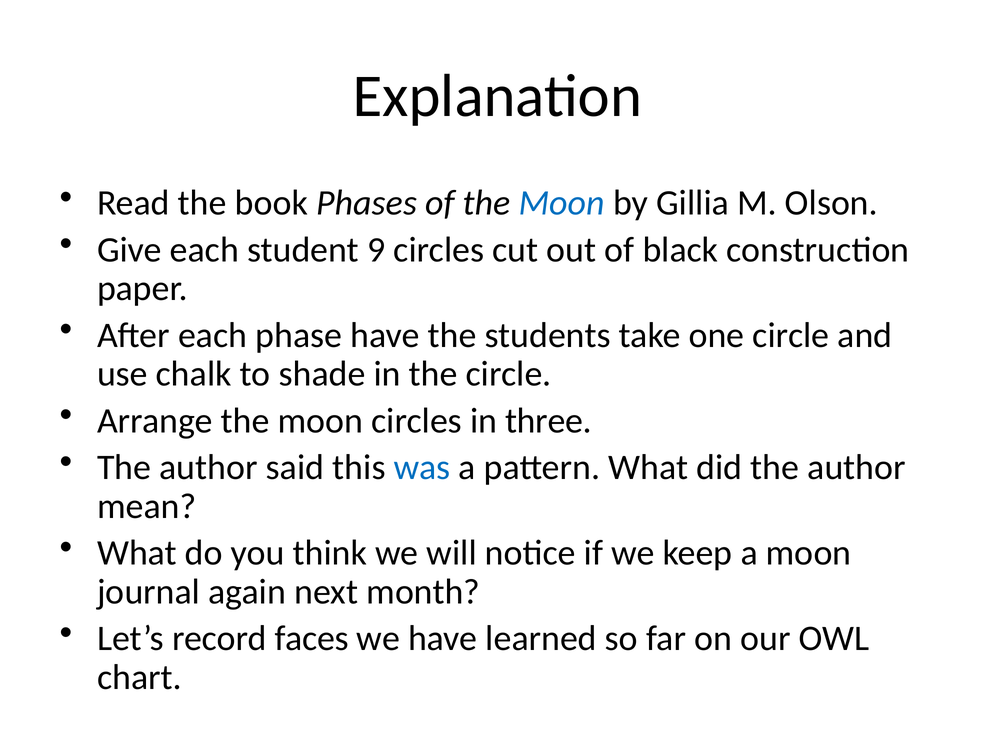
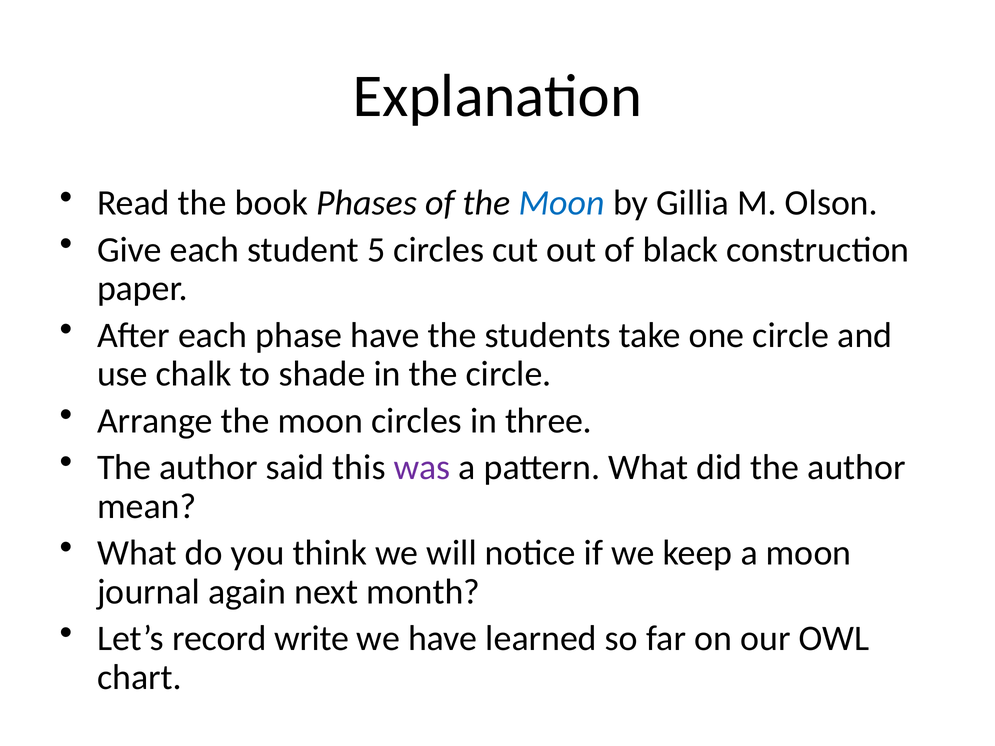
9: 9 -> 5
was colour: blue -> purple
faces: faces -> write
